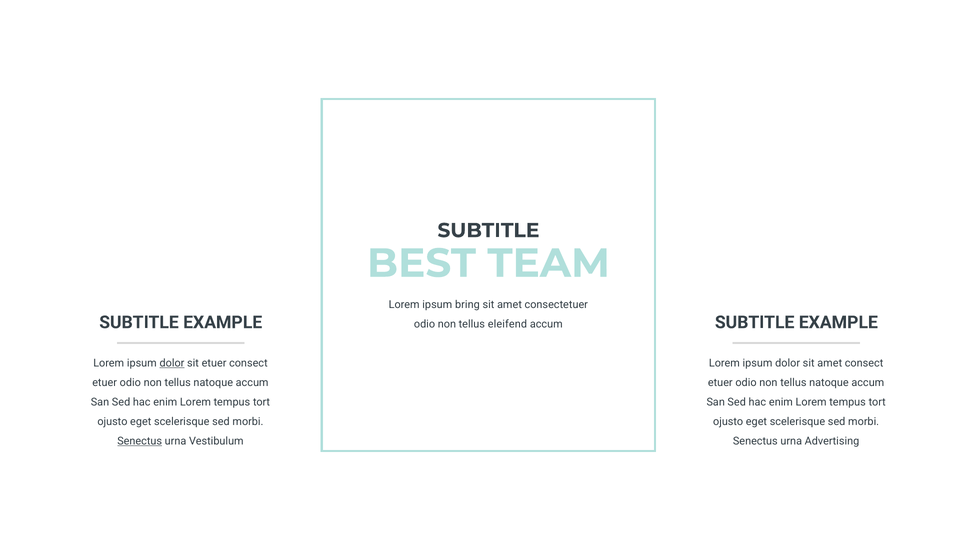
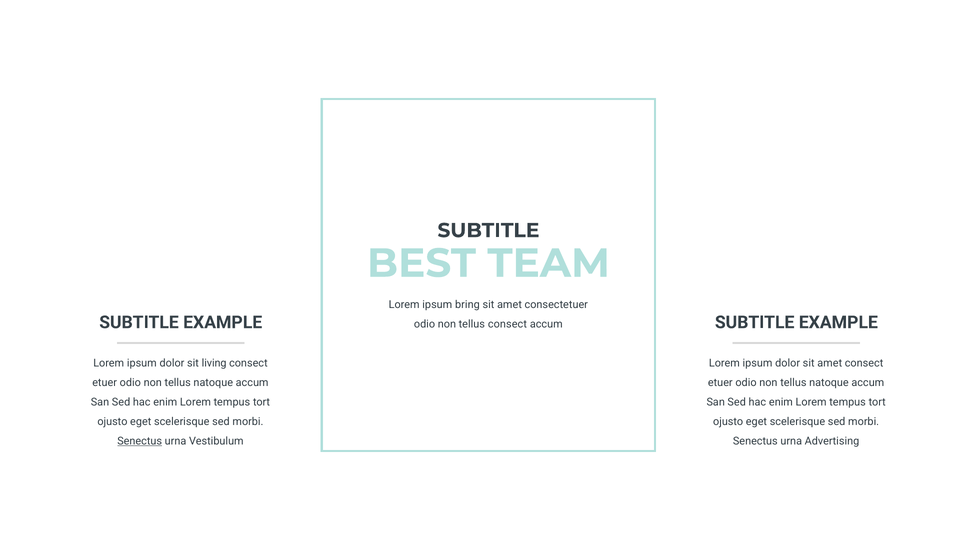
tellus eleifend: eleifend -> consect
dolor at (172, 363) underline: present -> none
sit etuer: etuer -> living
